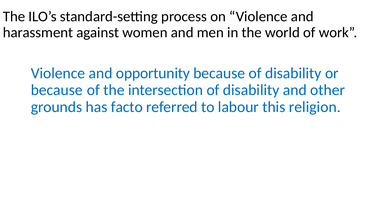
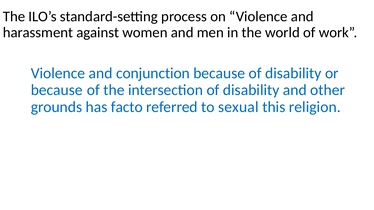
opportunity: opportunity -> conjunction
labour: labour -> sexual
